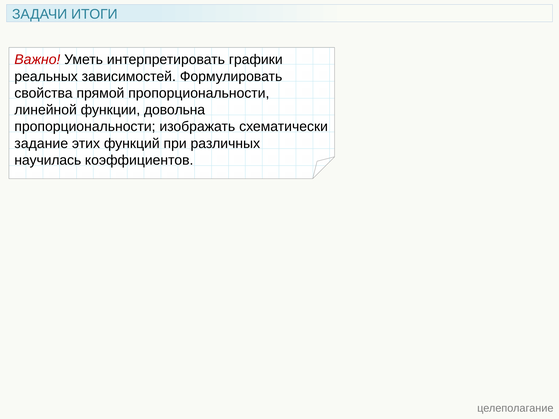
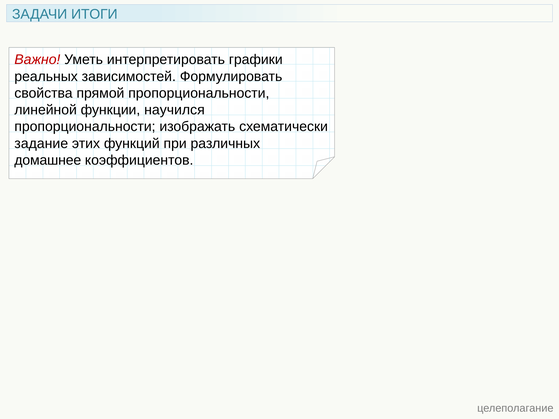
довольна: довольна -> научился
научилась: научилась -> домашнее
